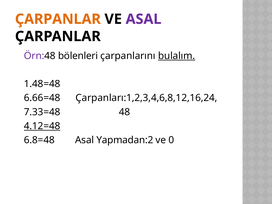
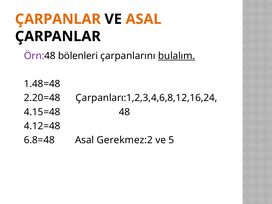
ASAL at (144, 19) colour: purple -> orange
6.66=48: 6.66=48 -> 2.20=48
7.33=48: 7.33=48 -> 4.15=48
4.12=48 underline: present -> none
Yapmadan:2: Yapmadan:2 -> Gerekmez:2
0: 0 -> 5
